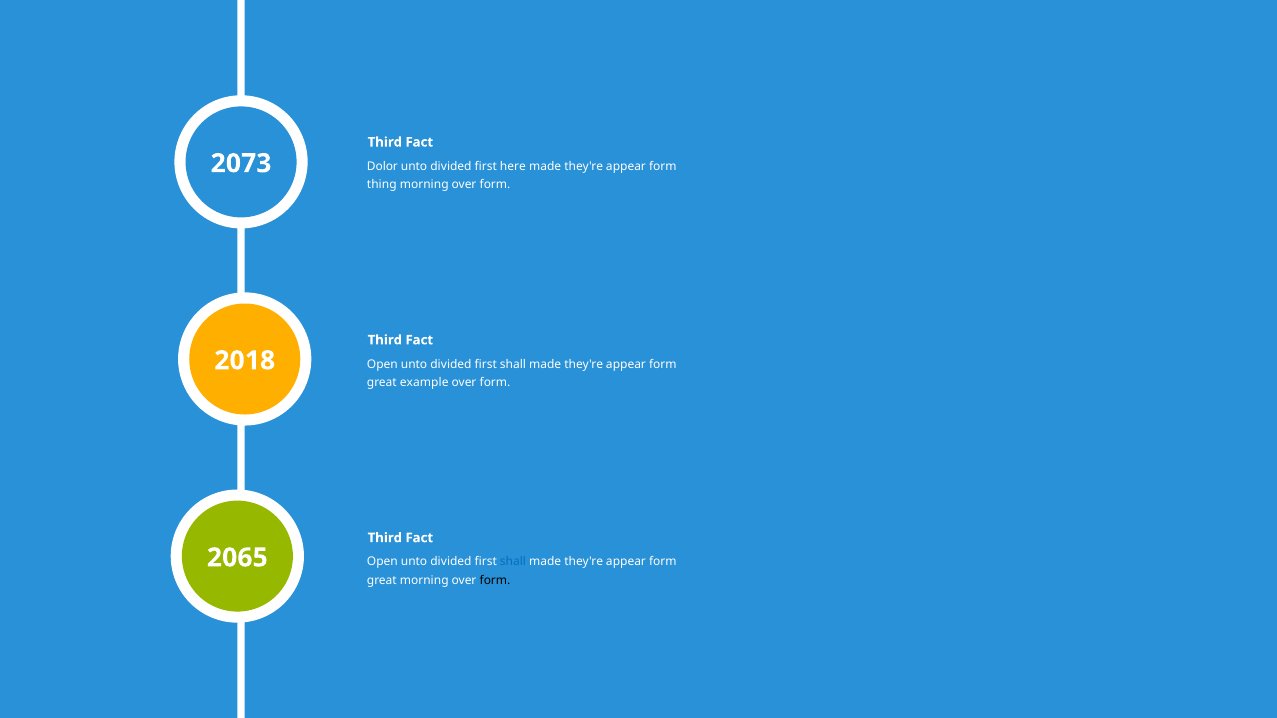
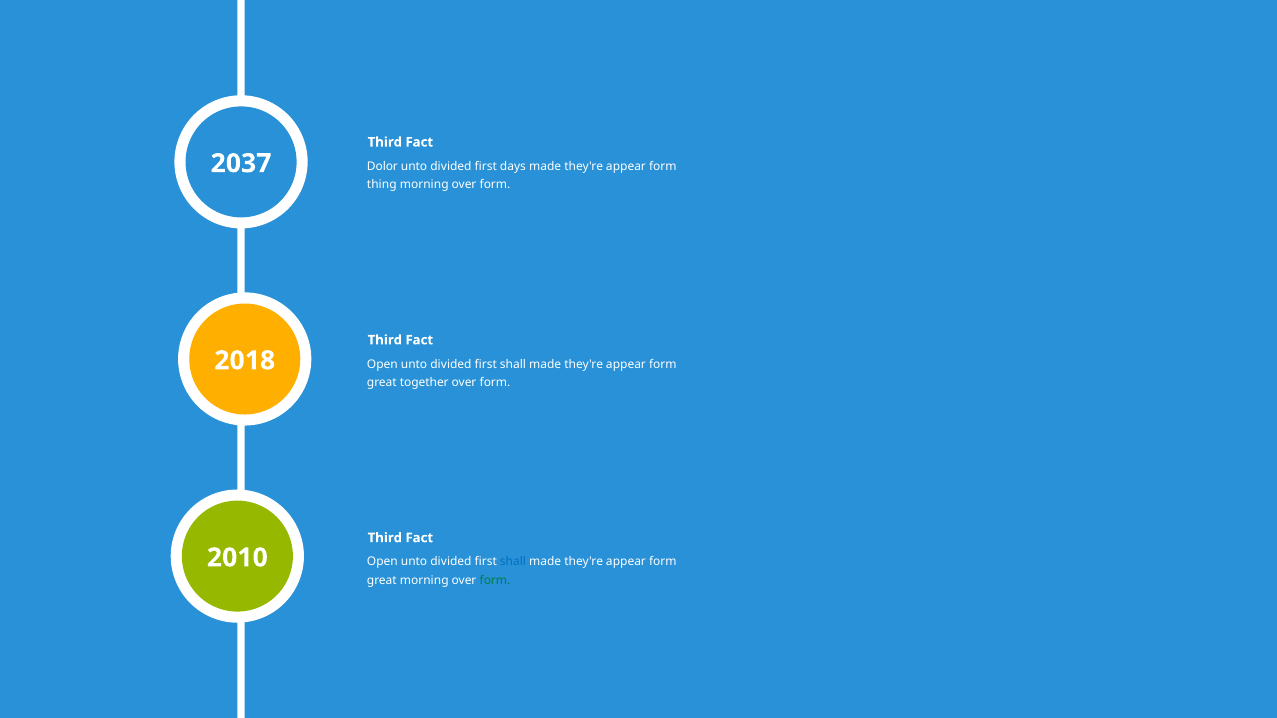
2073: 2073 -> 2037
here: here -> days
example: example -> together
2065: 2065 -> 2010
form at (495, 581) colour: black -> green
